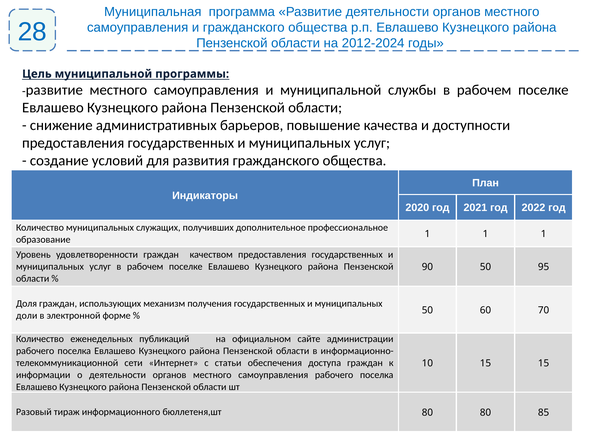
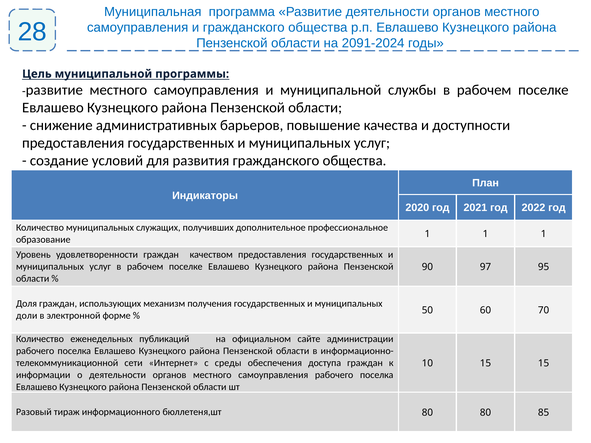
2012-2024: 2012-2024 -> 2091-2024
90 50: 50 -> 97
статьи: статьи -> среды
